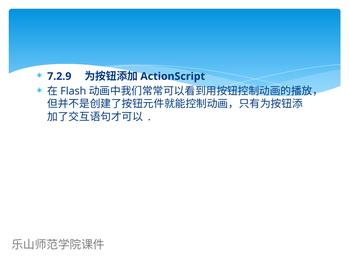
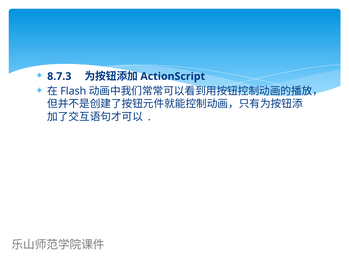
7.2.9: 7.2.9 -> 8.7.3
